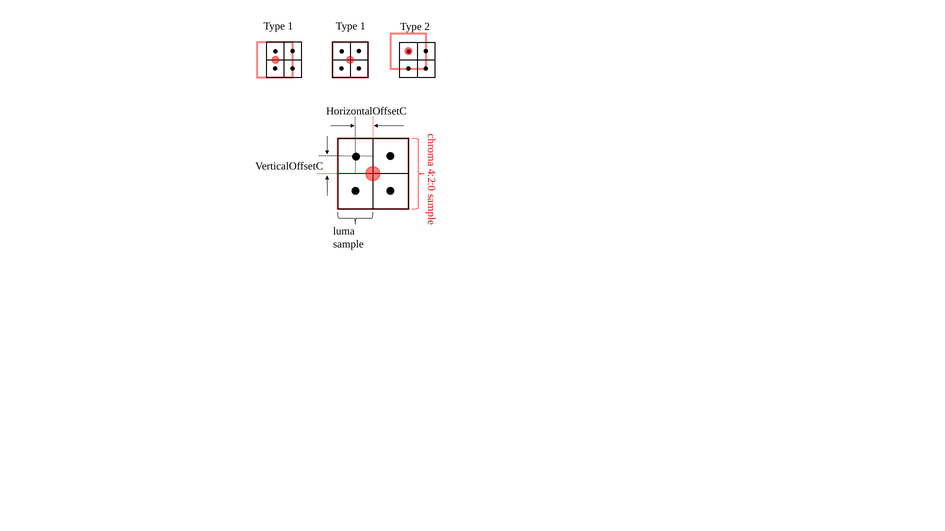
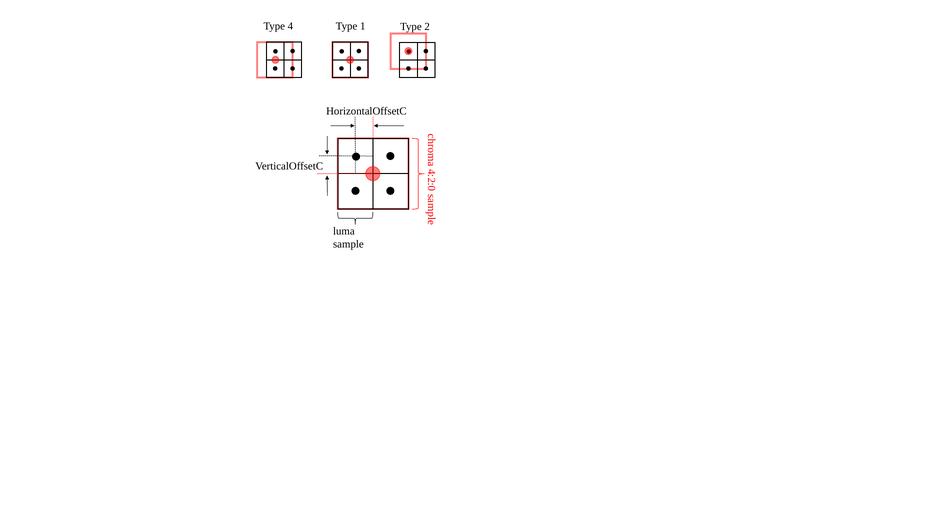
1 at (290, 26): 1 -> 4
